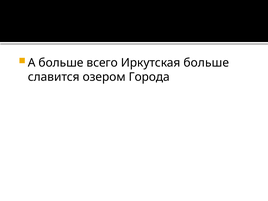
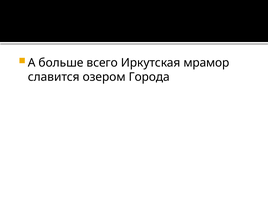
Иркутская больше: больше -> мрамор
